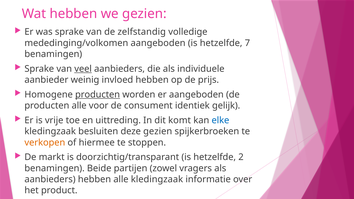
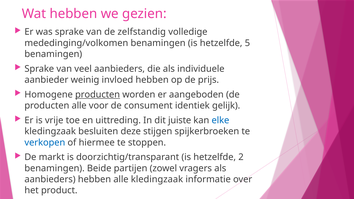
mededinging/volkomen aangeboden: aangeboden -> benamingen
7: 7 -> 5
veel underline: present -> none
komt: komt -> juiste
deze gezien: gezien -> stijgen
verkopen colour: orange -> blue
